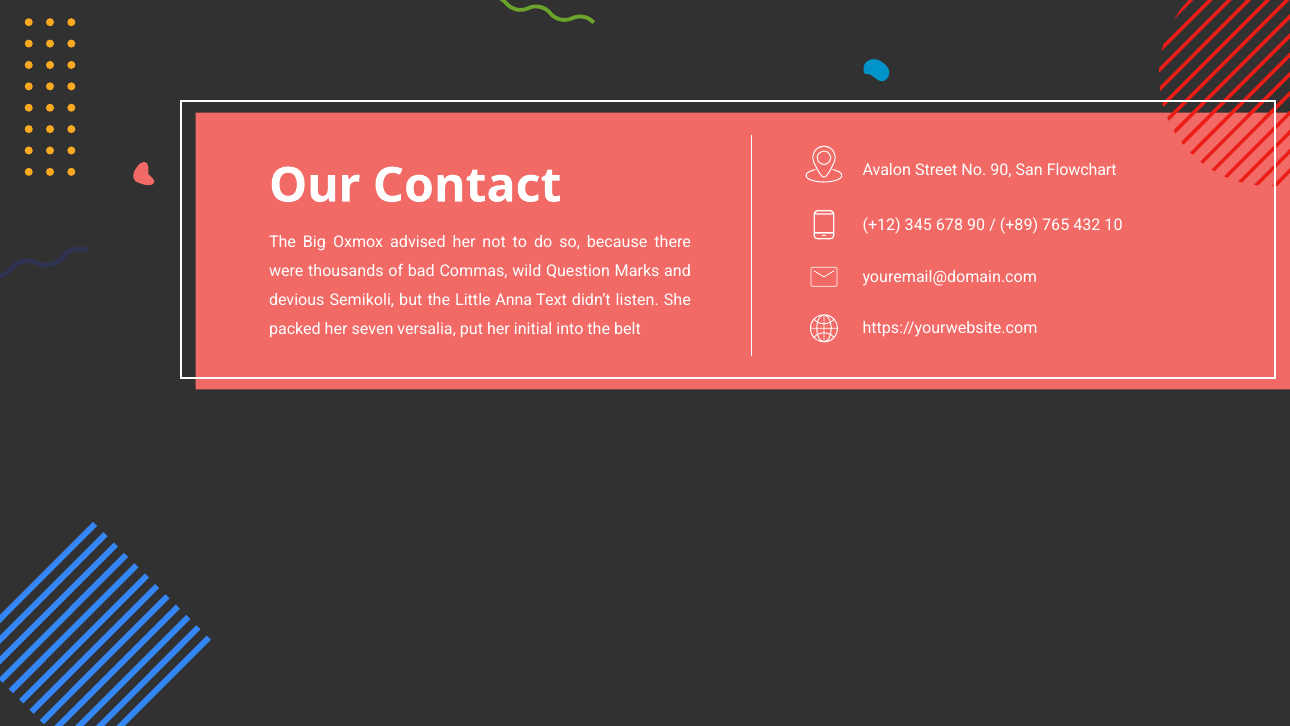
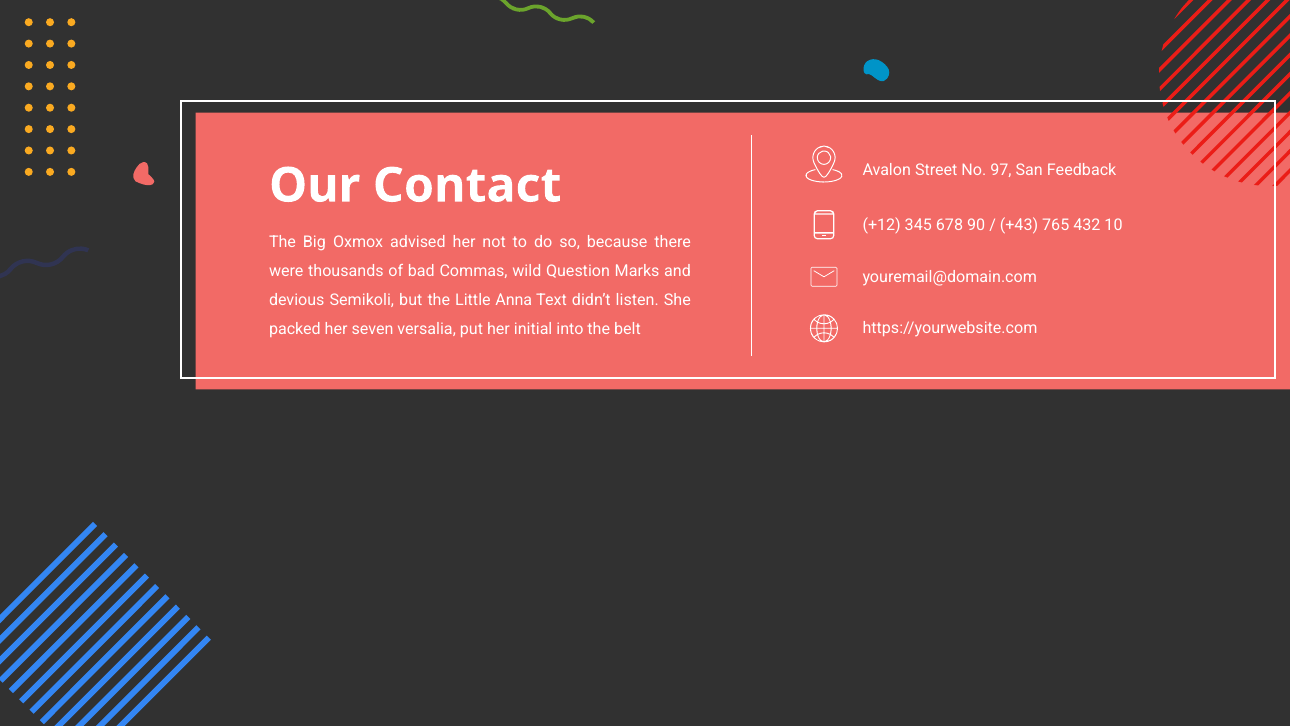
No 90: 90 -> 97
Flowchart: Flowchart -> Feedback
+89: +89 -> +43
